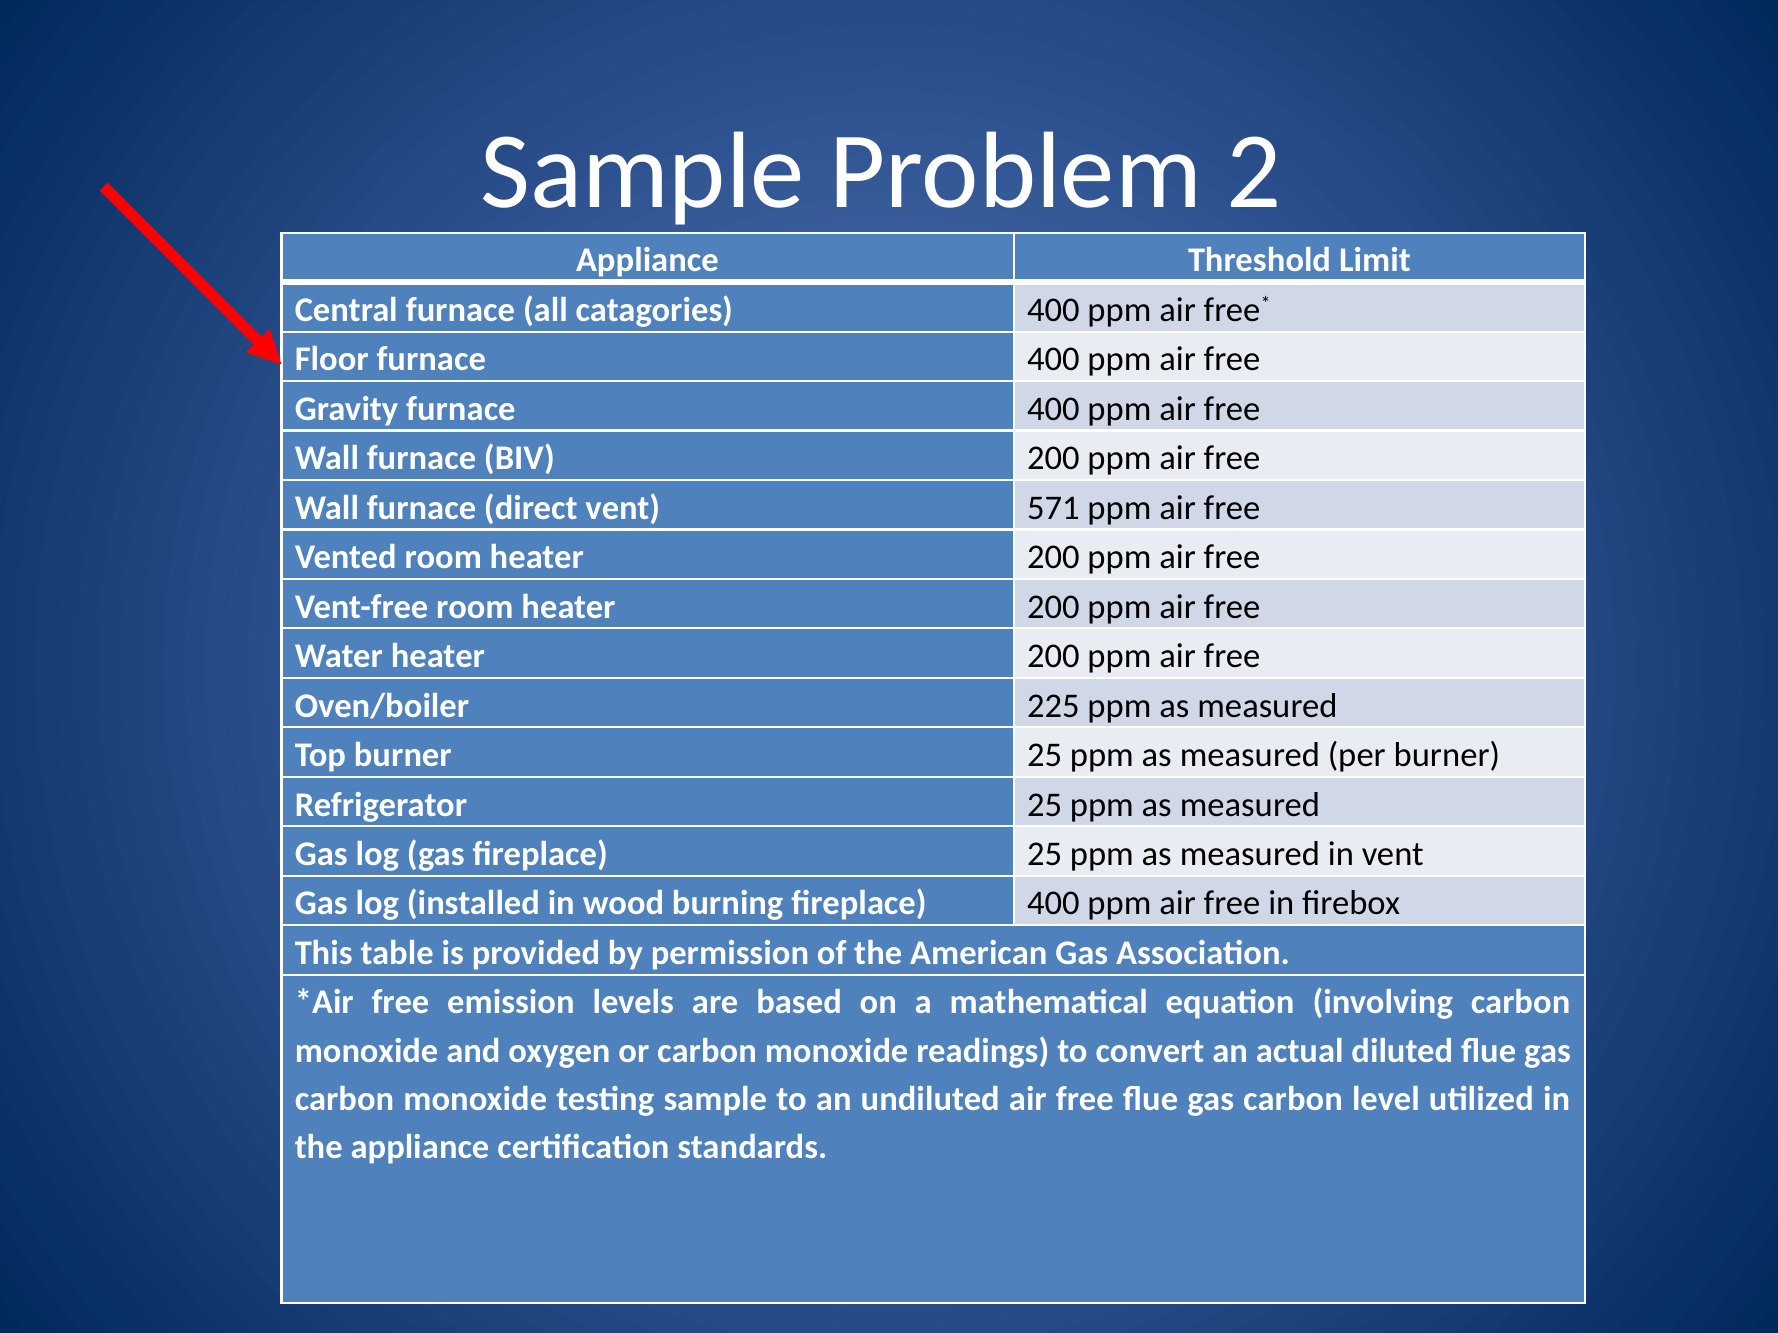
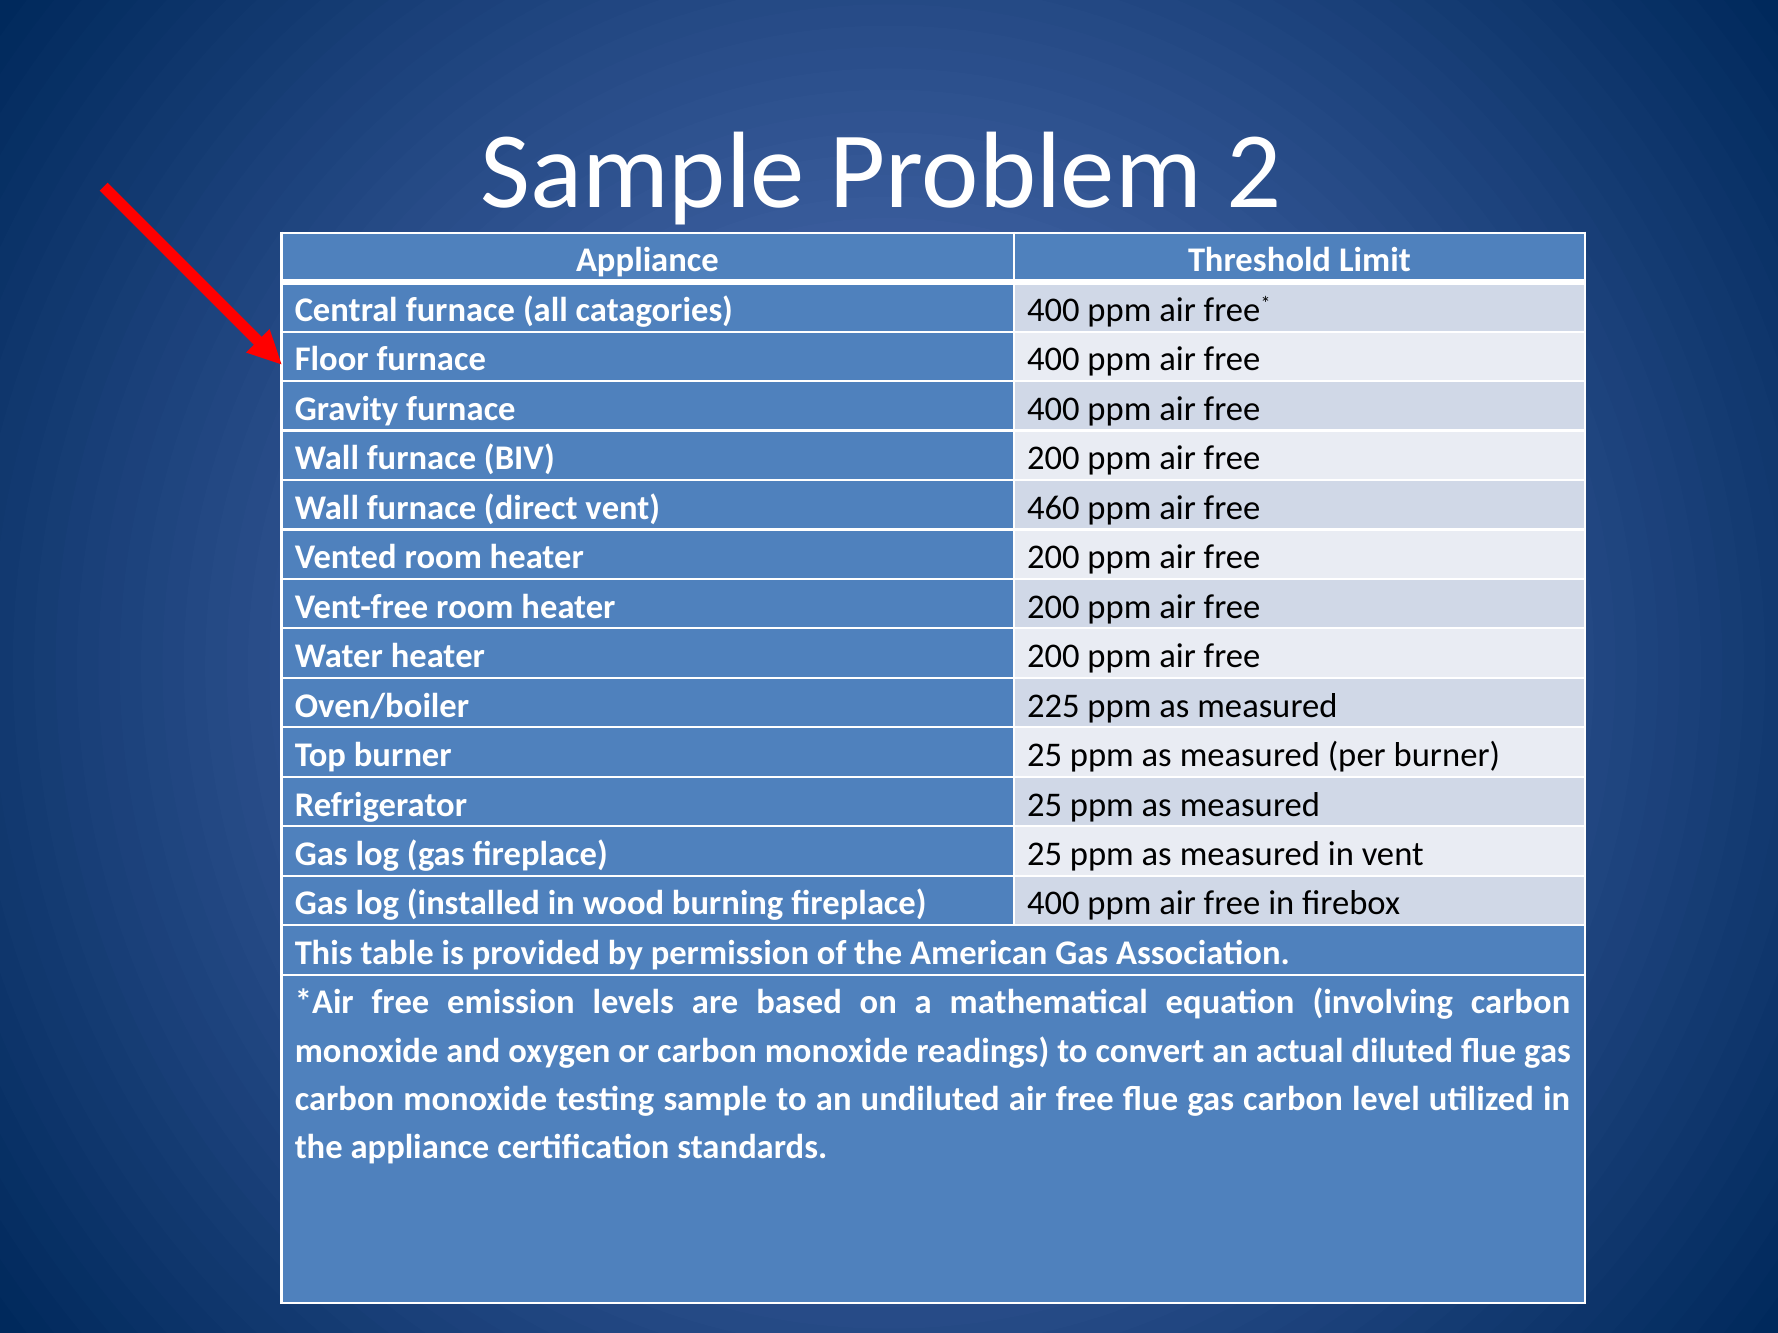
571: 571 -> 460
